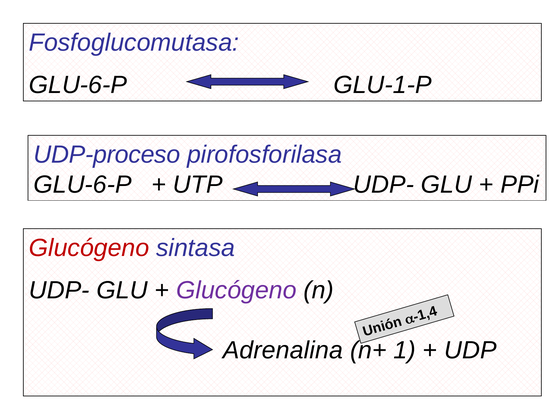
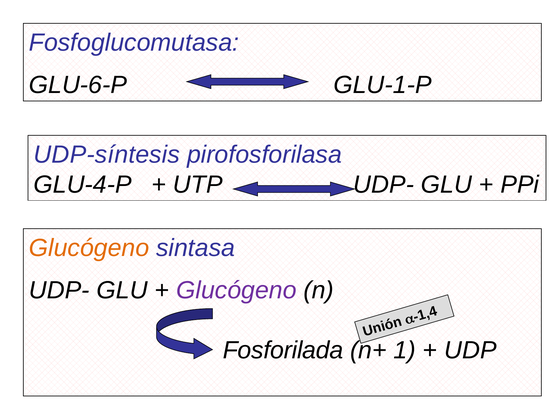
UDP-proceso: UDP-proceso -> UDP-síntesis
GLU-6-P at (83, 185): GLU-6-P -> GLU-4-P
Glucógeno at (89, 248) colour: red -> orange
Adrenalina: Adrenalina -> Fosforilada
